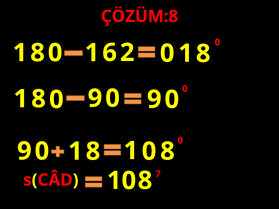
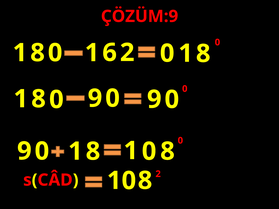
ÇÖZÜM:8: ÇÖZÜM:8 -> ÇÖZÜM:9
7 at (158, 174): 7 -> 2
